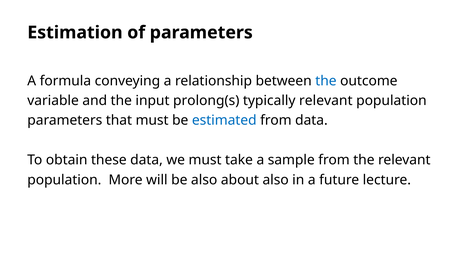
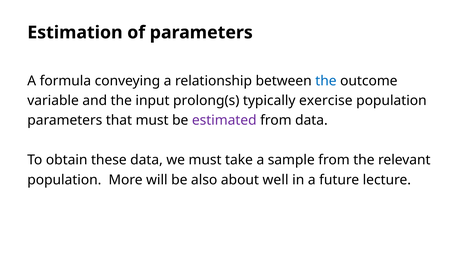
typically relevant: relevant -> exercise
estimated colour: blue -> purple
about also: also -> well
